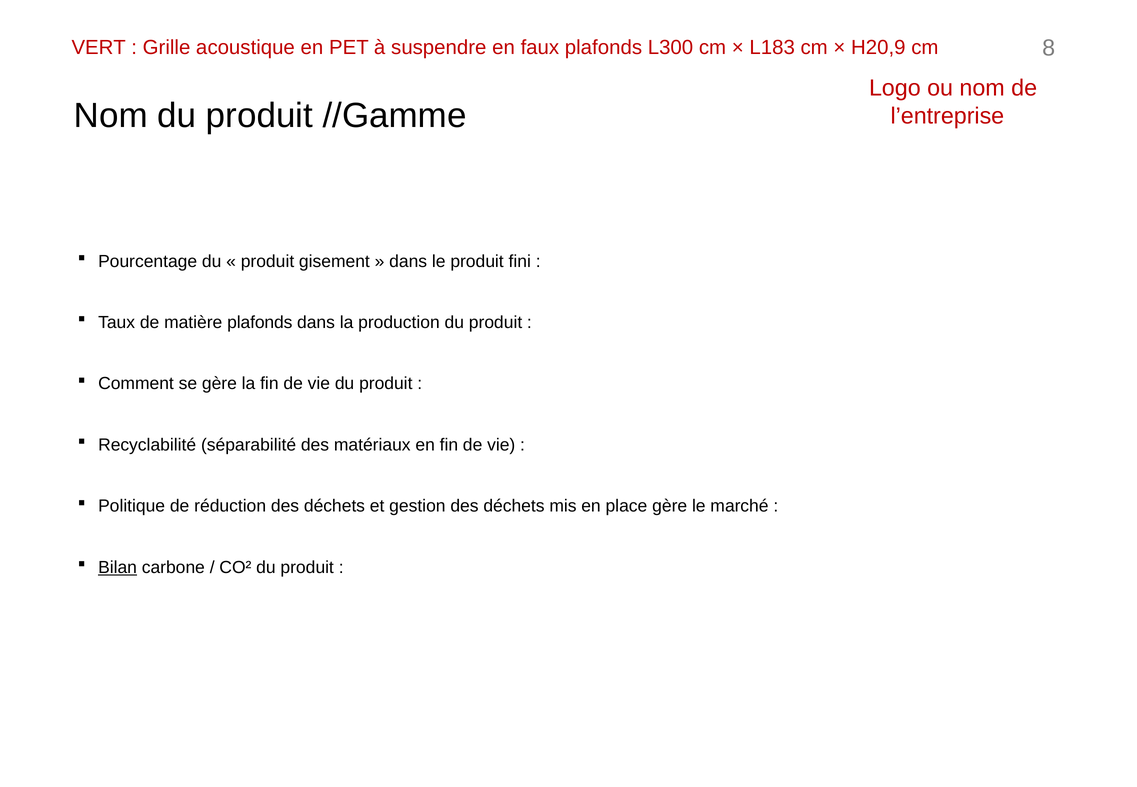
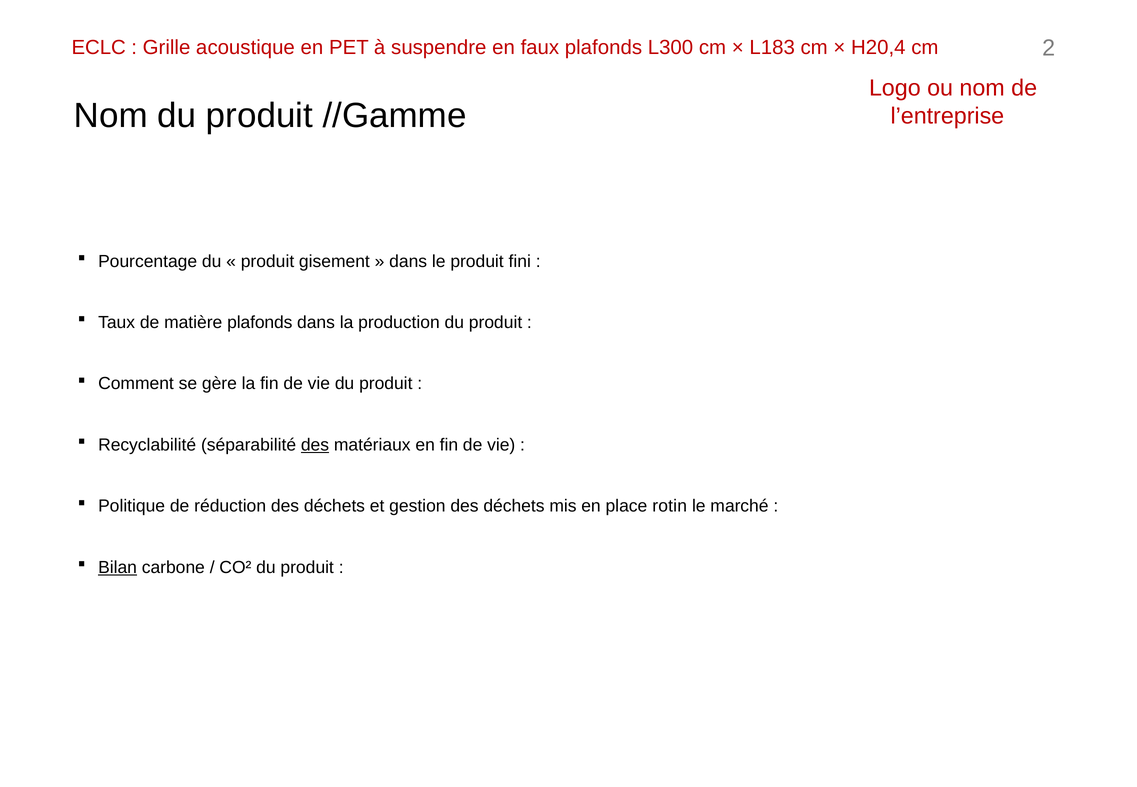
VERT: VERT -> ECLC
H20,9: H20,9 -> H20,4
8: 8 -> 2
des at (315, 445) underline: none -> present
place gère: gère -> rotin
